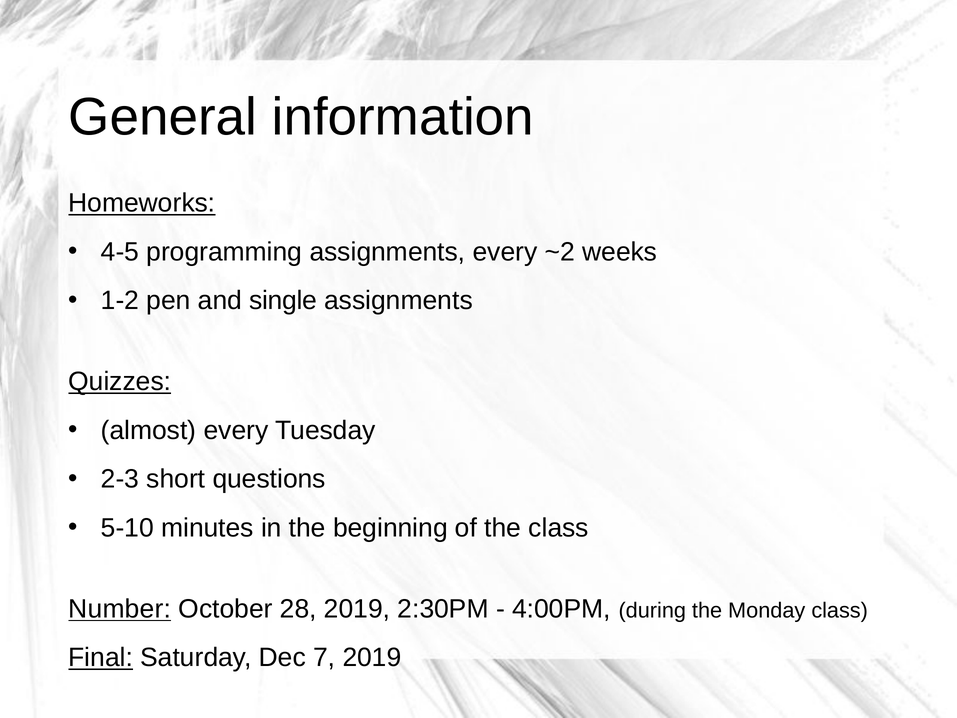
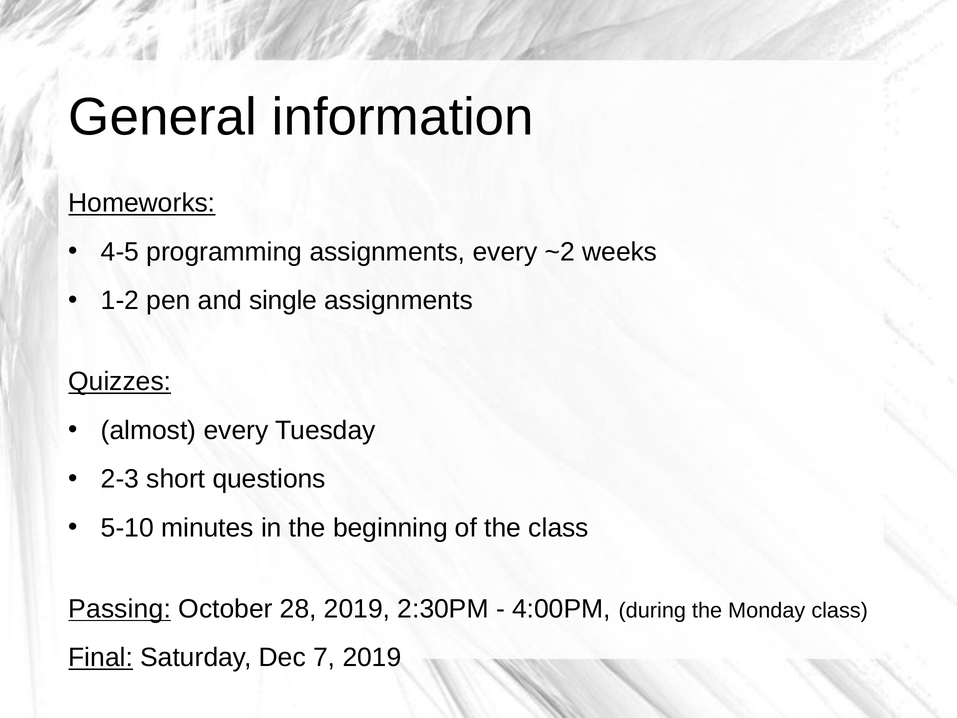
Number: Number -> Passing
